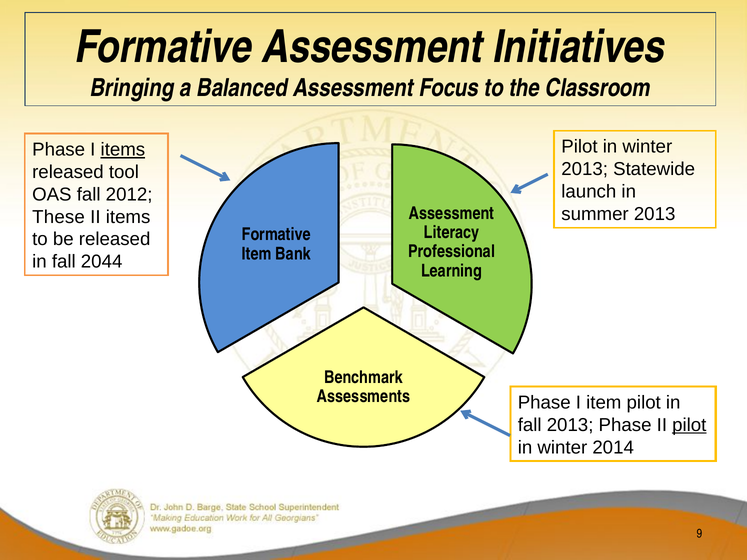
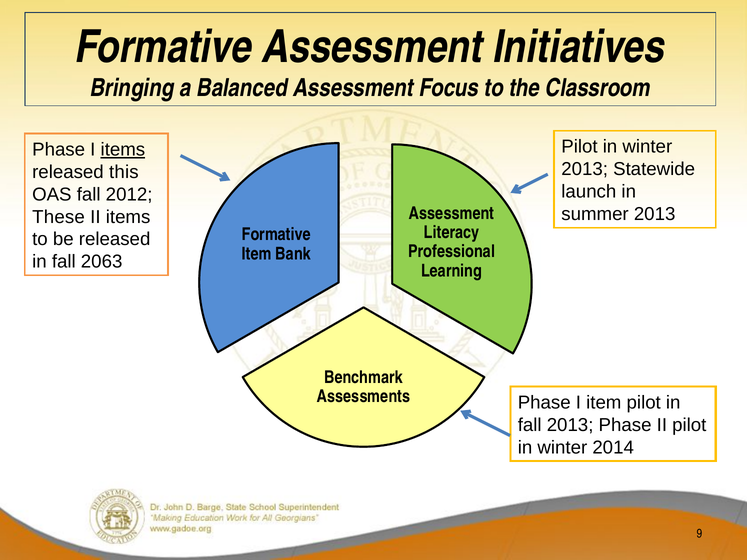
tool: tool -> this
2044: 2044 -> 2063
pilot at (689, 425) underline: present -> none
